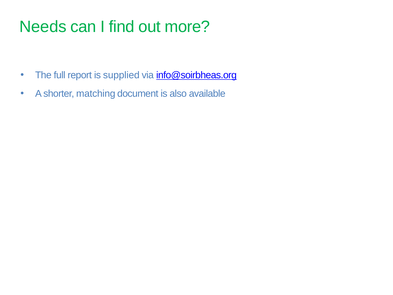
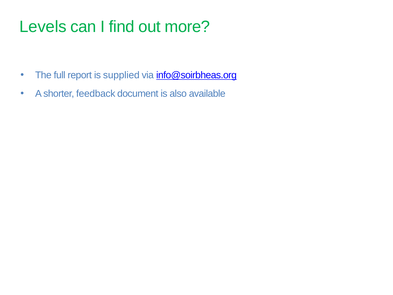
Needs: Needs -> Levels
matching: matching -> feedback
